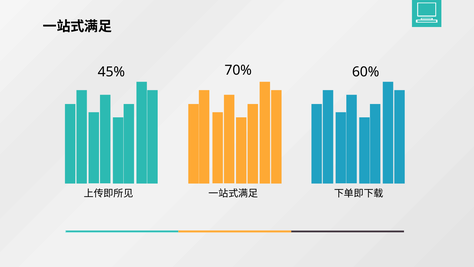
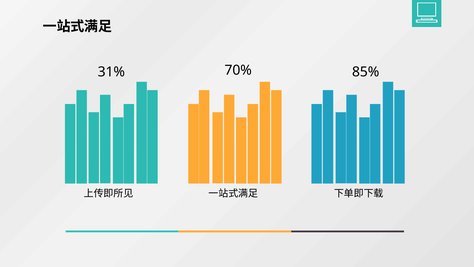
45%: 45% -> 31%
60%: 60% -> 85%
